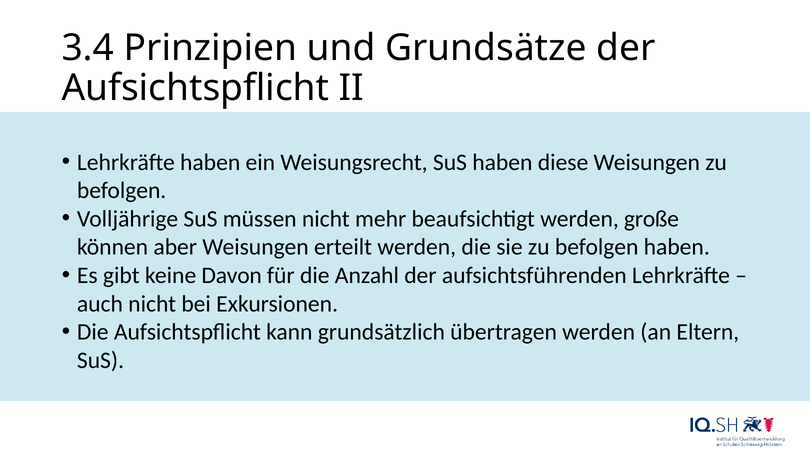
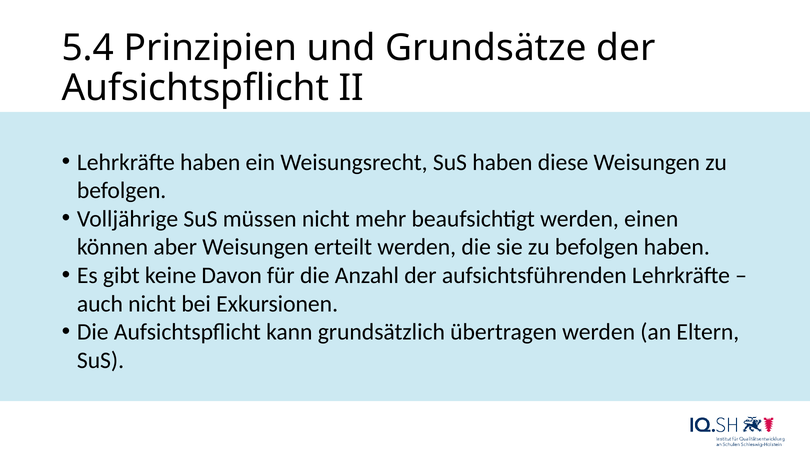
3.4: 3.4 -> 5.4
große: große -> einen
